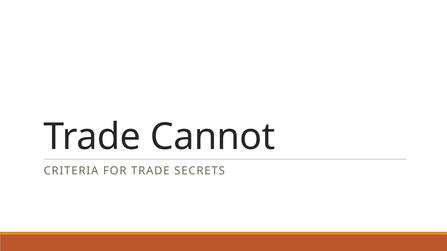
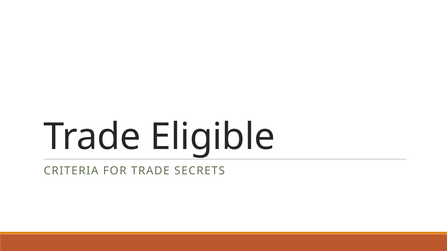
Cannot: Cannot -> Eligible
